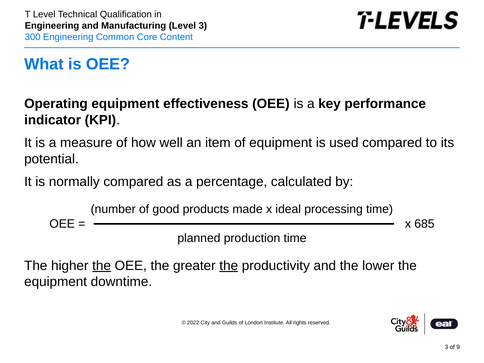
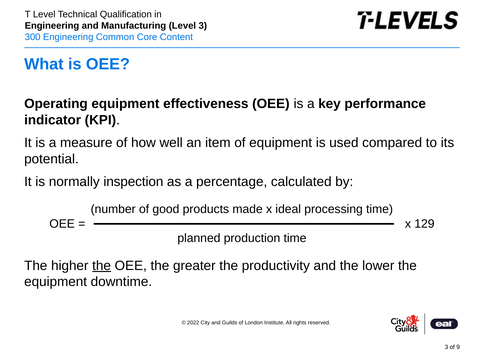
normally compared: compared -> inspection
685: 685 -> 129
the at (229, 266) underline: present -> none
